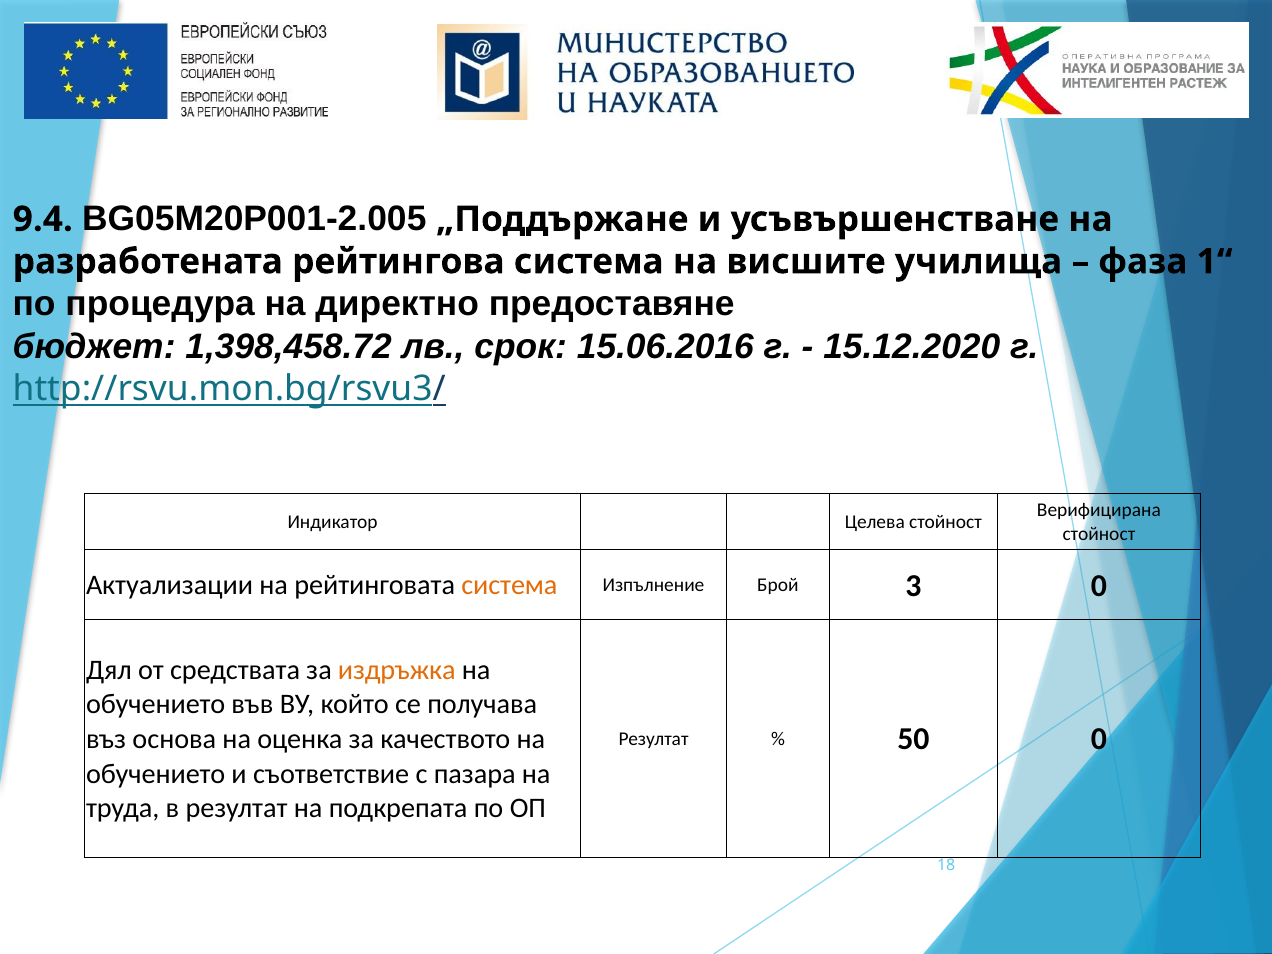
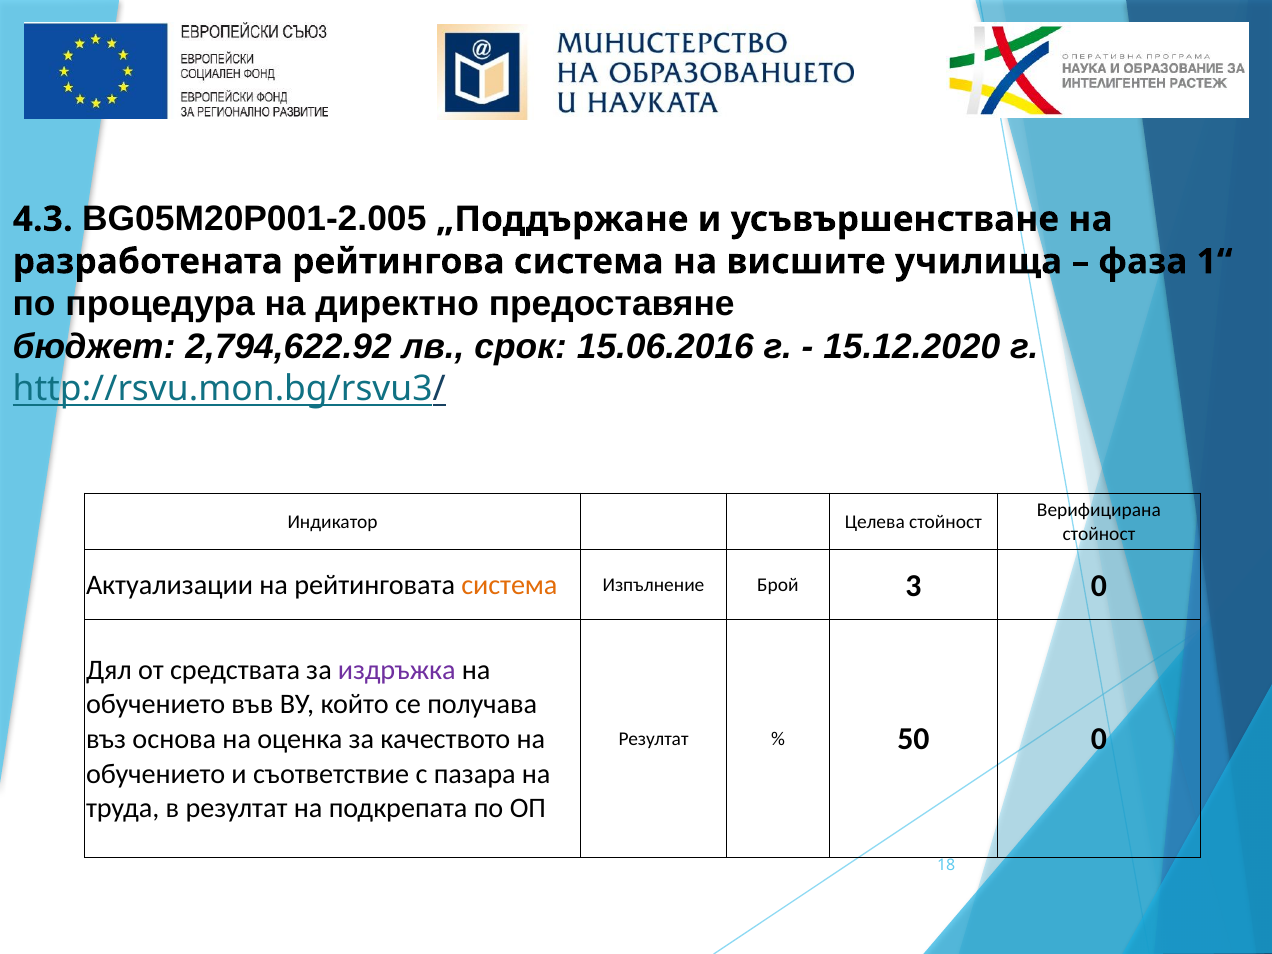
9.4: 9.4 -> 4.3
1,398,458.72: 1,398,458.72 -> 2,794,622.92
издръжка colour: orange -> purple
